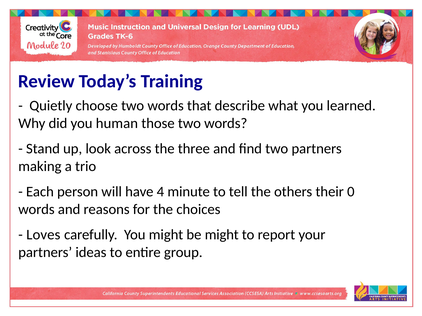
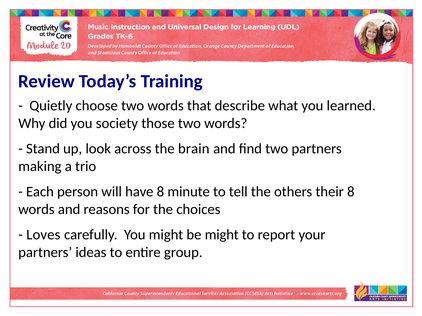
human: human -> society
three: three -> brain
have 4: 4 -> 8
their 0: 0 -> 8
